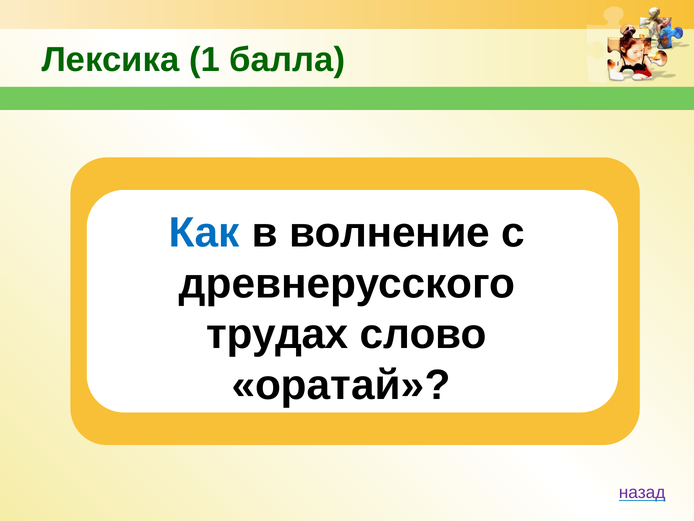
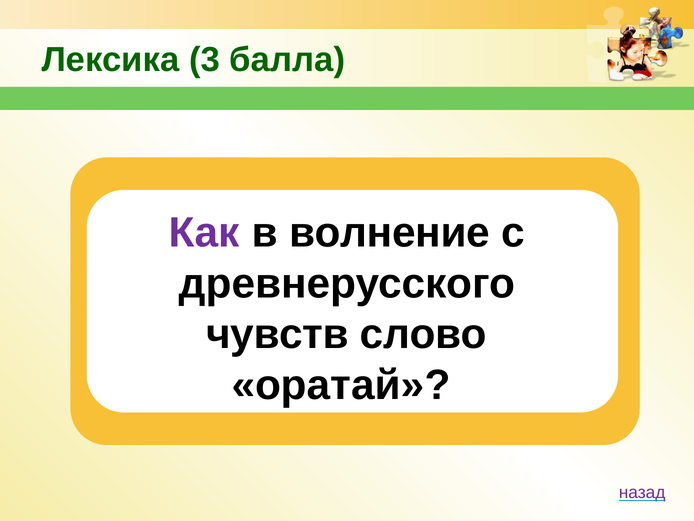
1: 1 -> 3
Как colour: blue -> purple
трудах: трудах -> чувств
